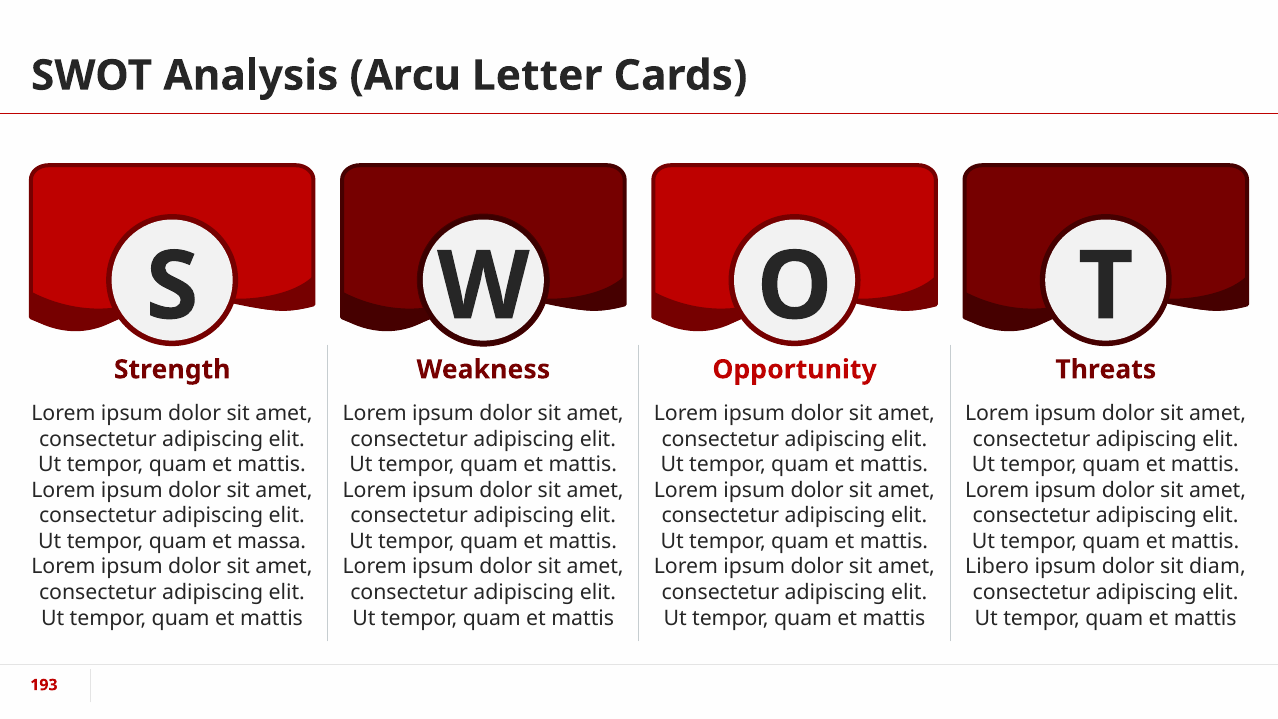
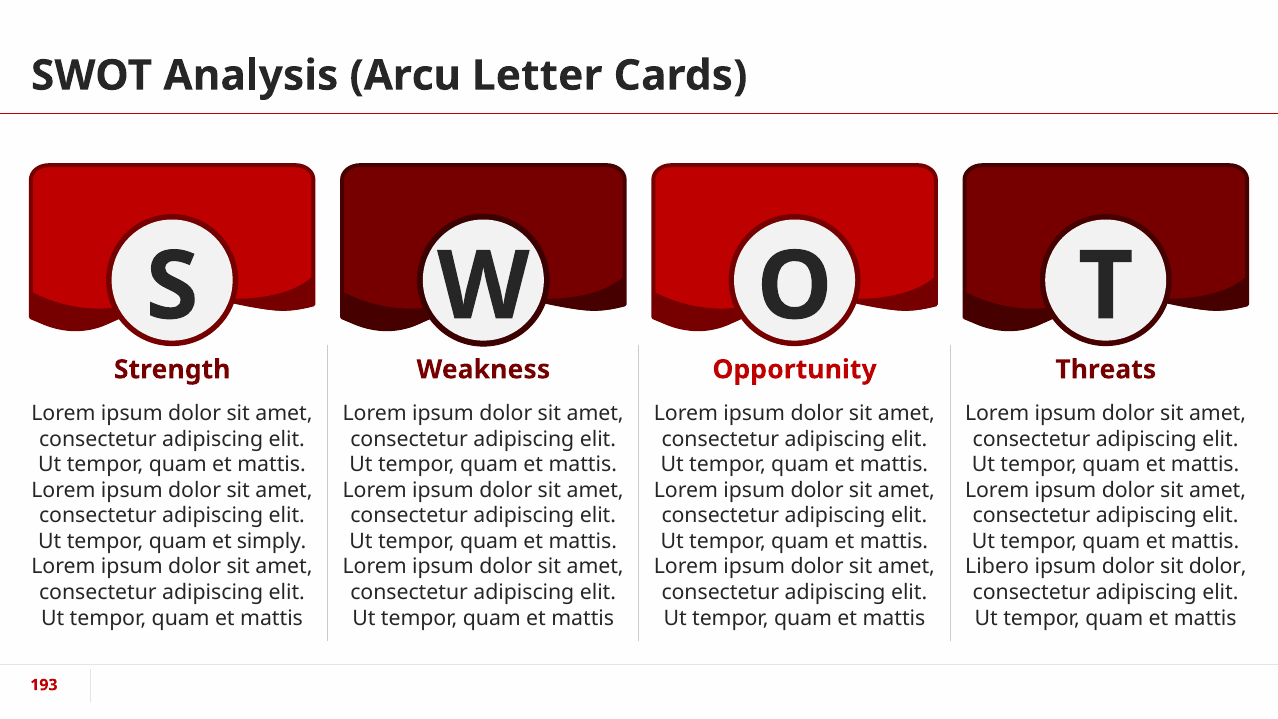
massa: massa -> simply
sit diam: diam -> dolor
